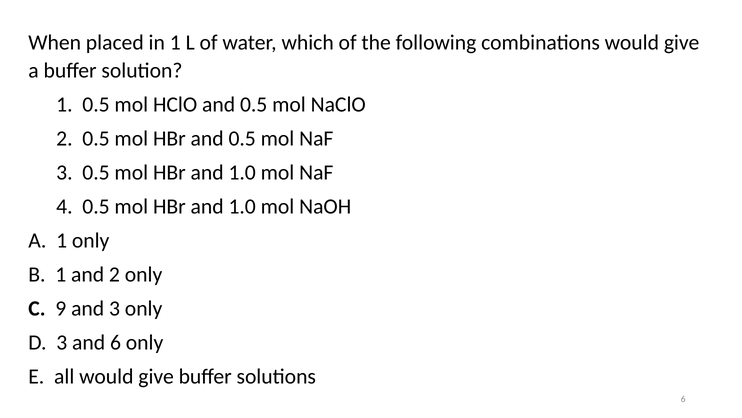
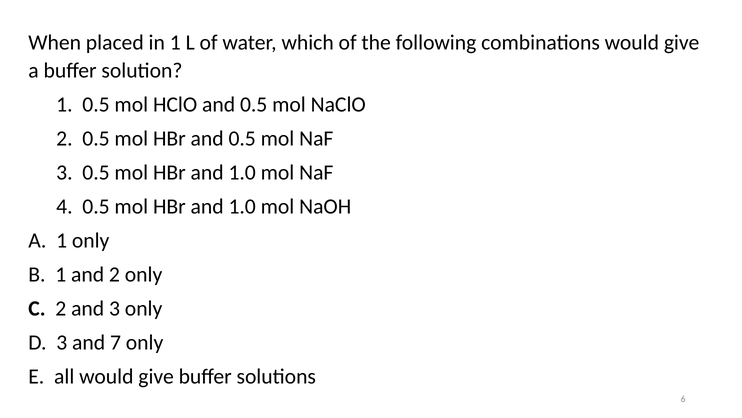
C 9: 9 -> 2
and 6: 6 -> 7
